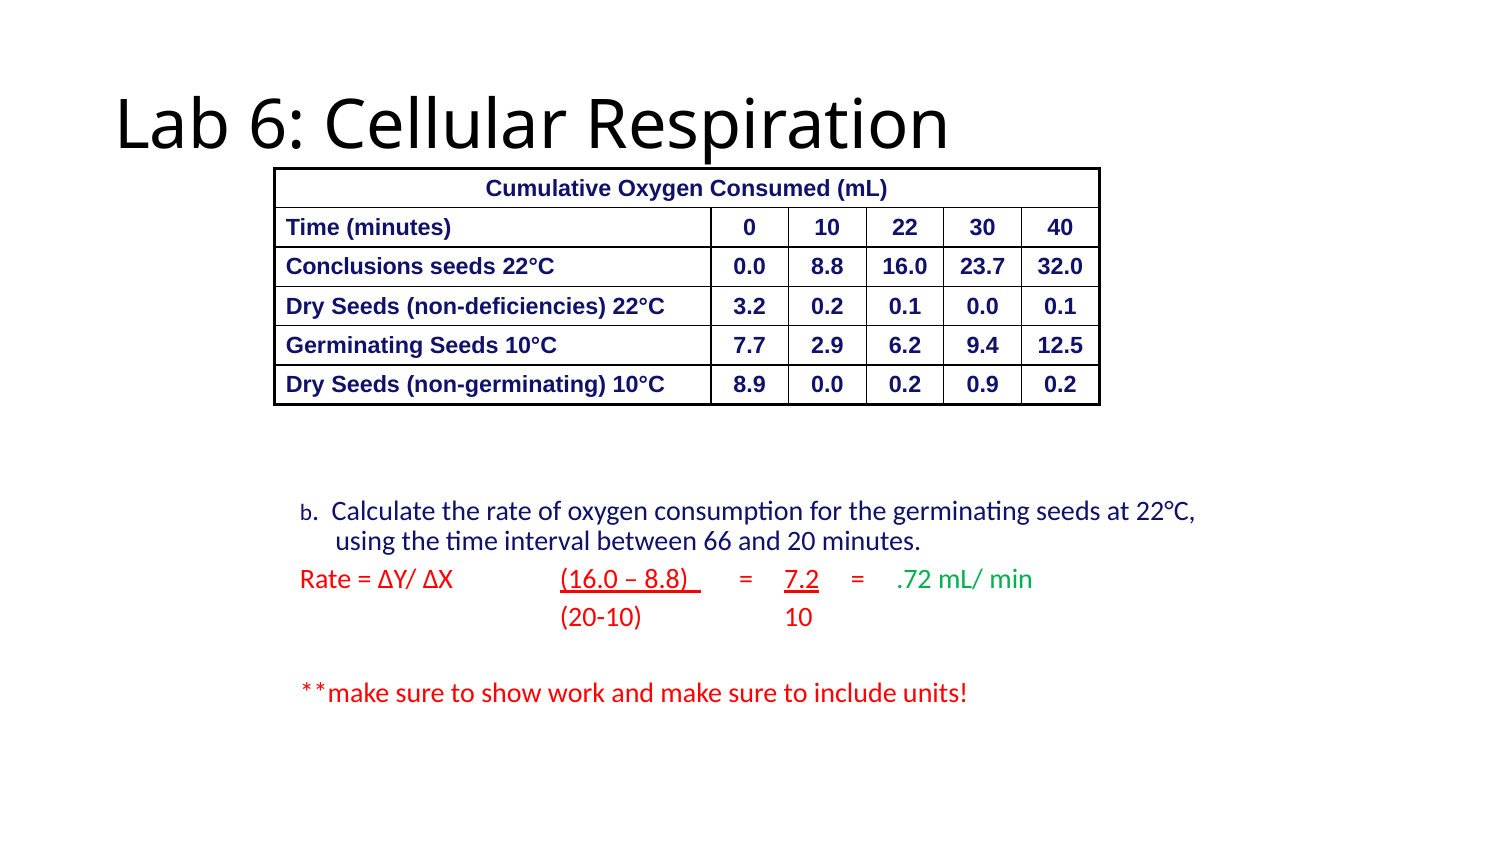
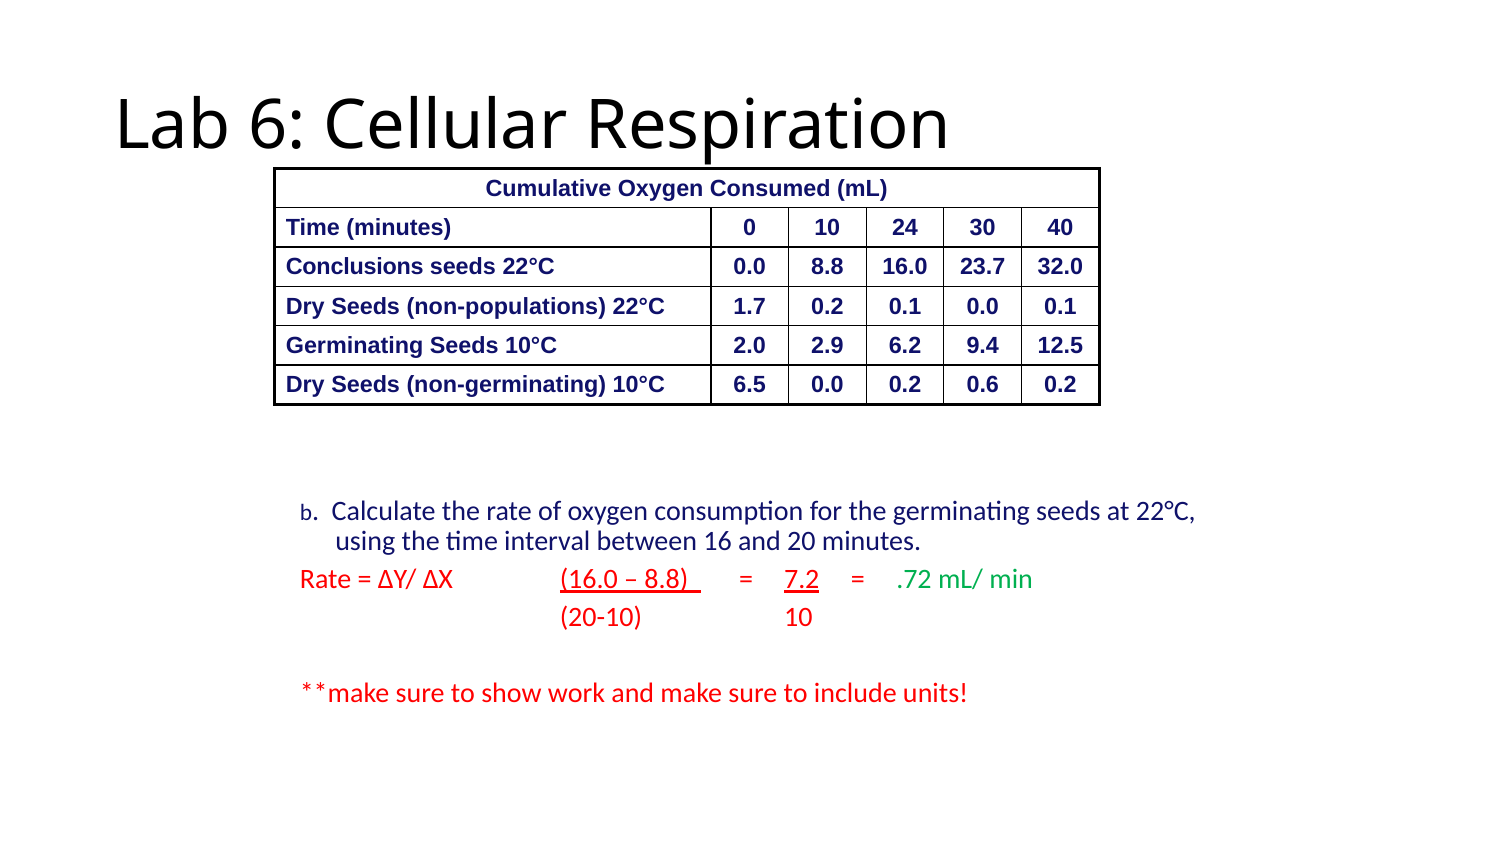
22: 22 -> 24
non-deficiencies: non-deficiencies -> non-populations
3.2: 3.2 -> 1.7
7.7: 7.7 -> 2.0
8.9: 8.9 -> 6.5
0.9: 0.9 -> 0.6
66: 66 -> 16
